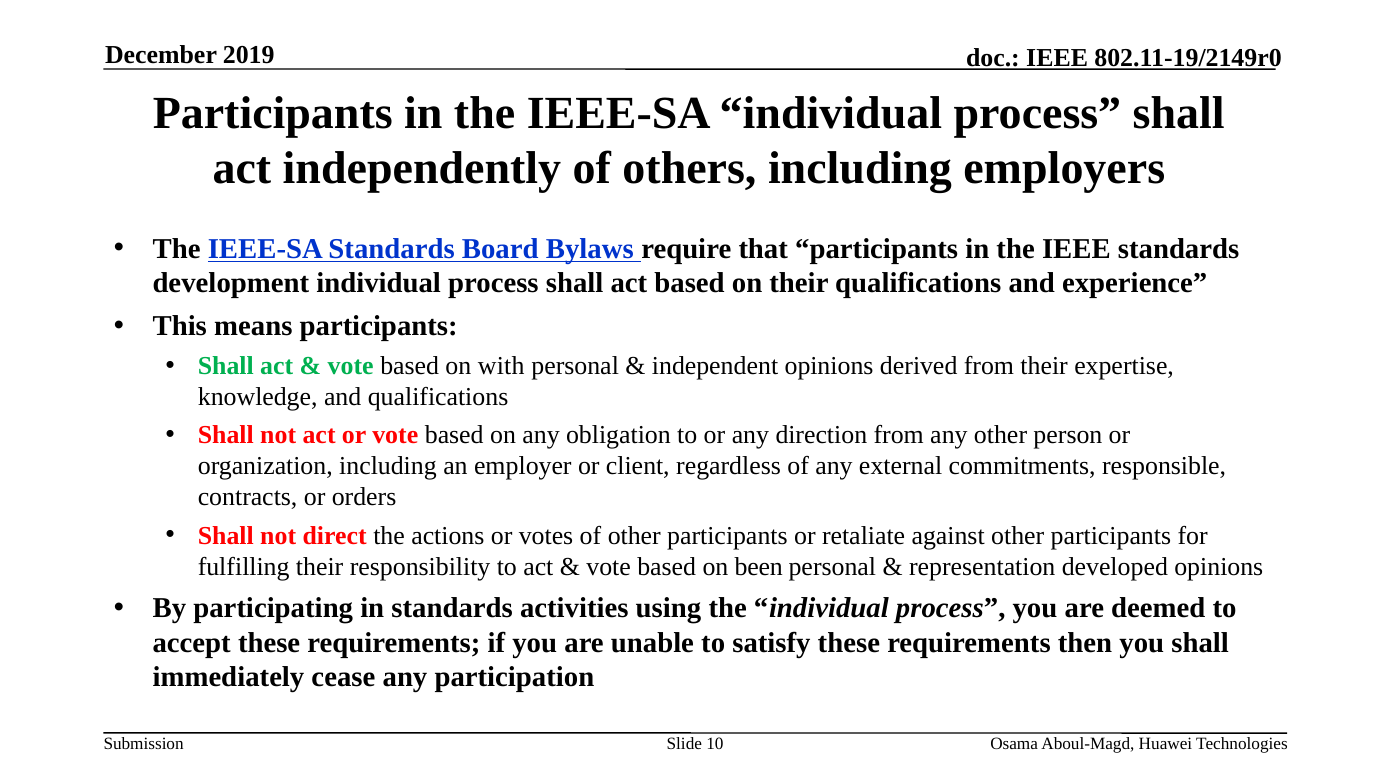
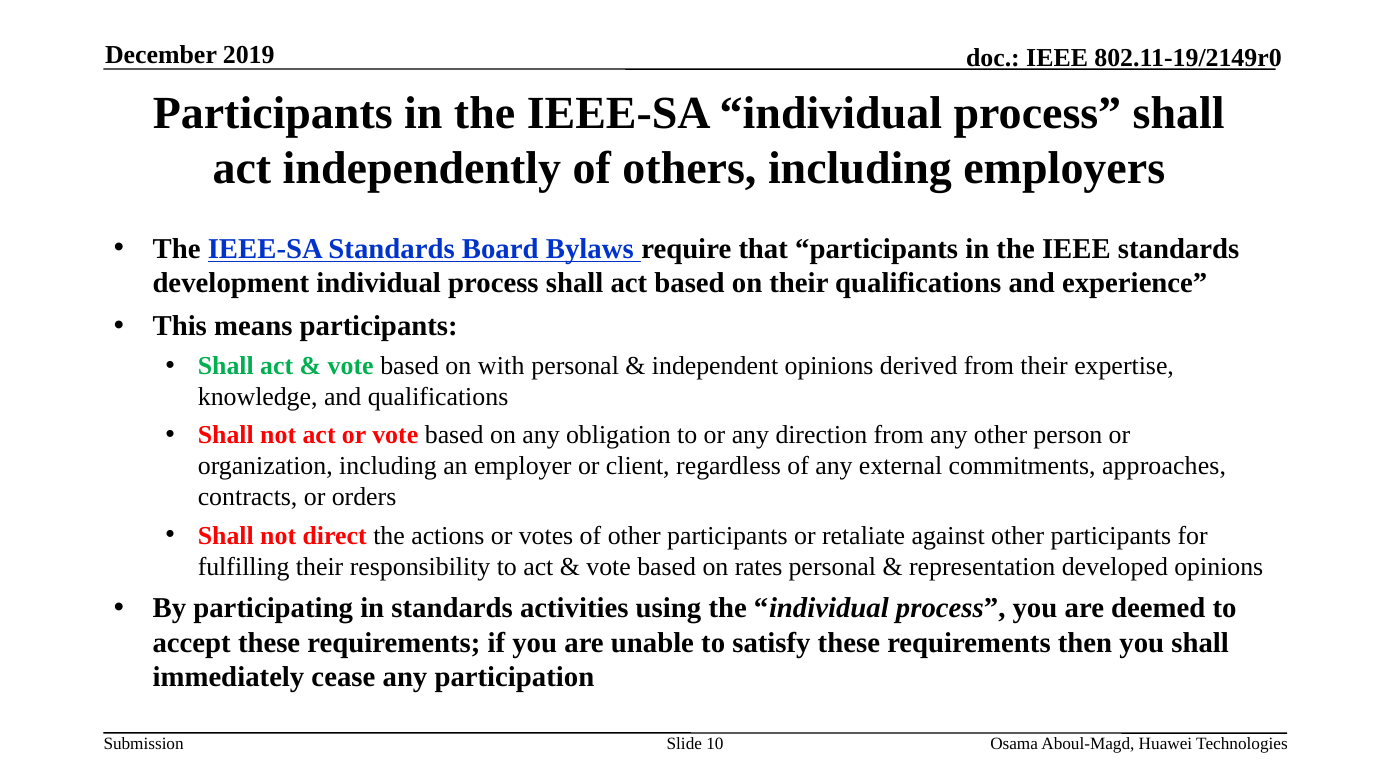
responsible: responsible -> approaches
been: been -> rates
